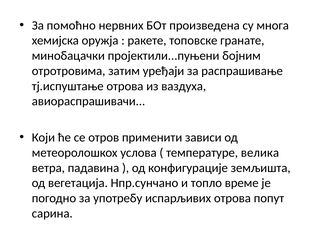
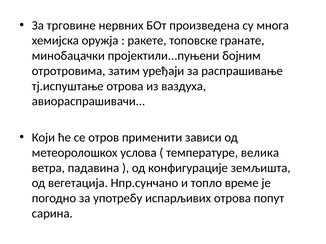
помоћно: помоћно -> трговине
